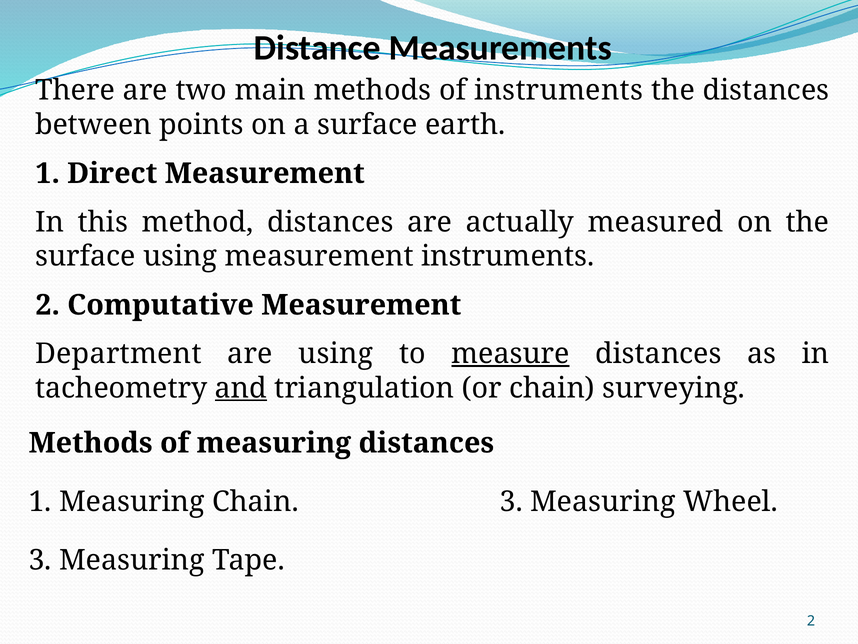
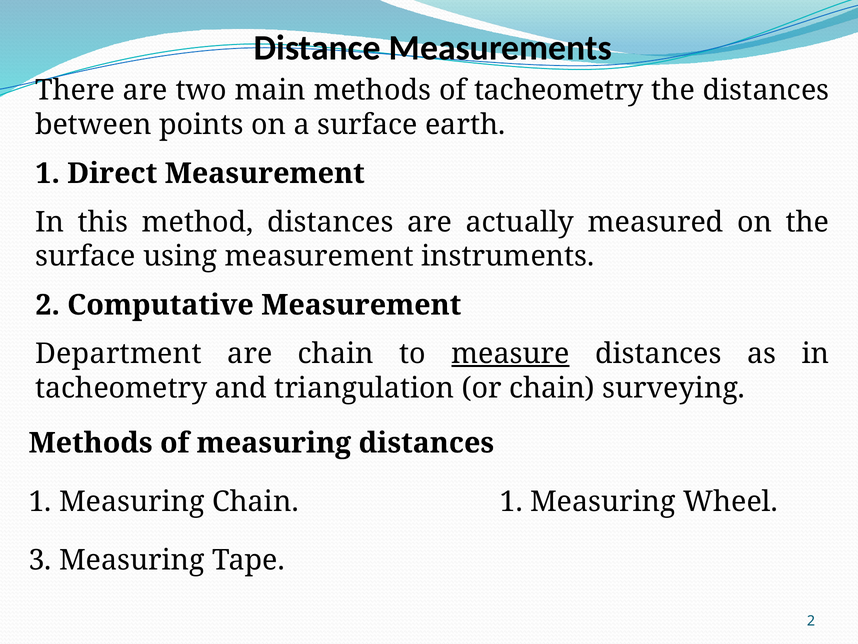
of instruments: instruments -> tacheometry
are using: using -> chain
and underline: present -> none
Chain 3: 3 -> 1
